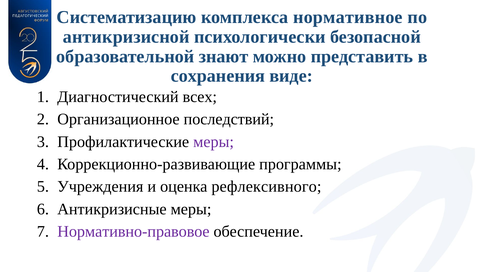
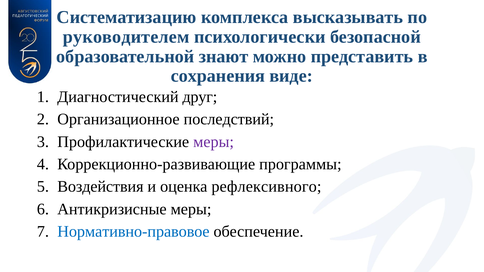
нормативное: нормативное -> высказывать
антикризисной: антикризисной -> руководителем
всех: всех -> друг
Учреждения: Учреждения -> Воздействия
Нормативно-правовое colour: purple -> blue
